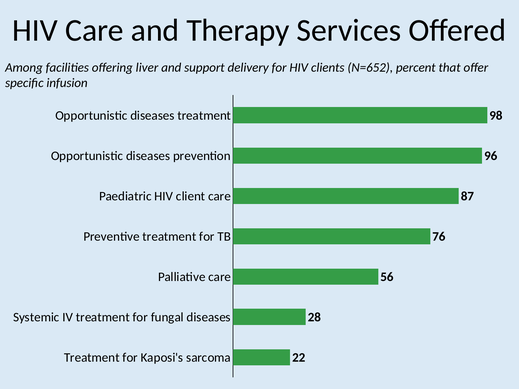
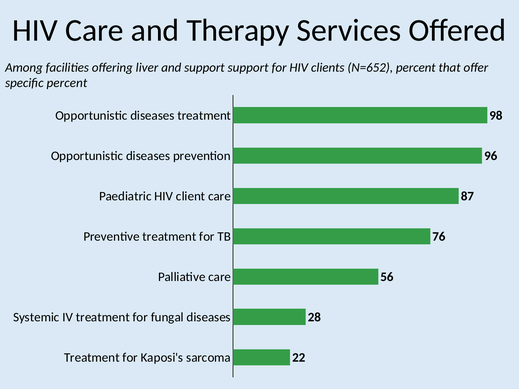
support delivery: delivery -> support
specific infusion: infusion -> percent
